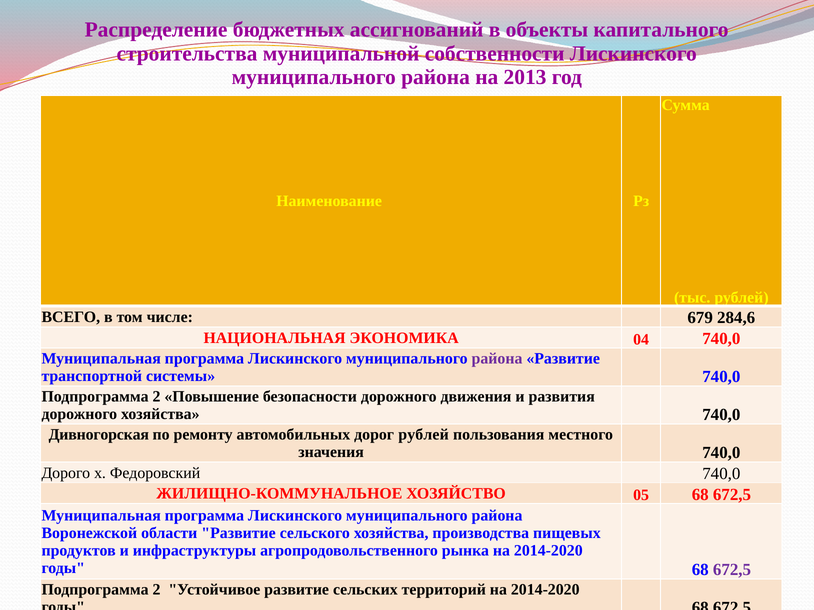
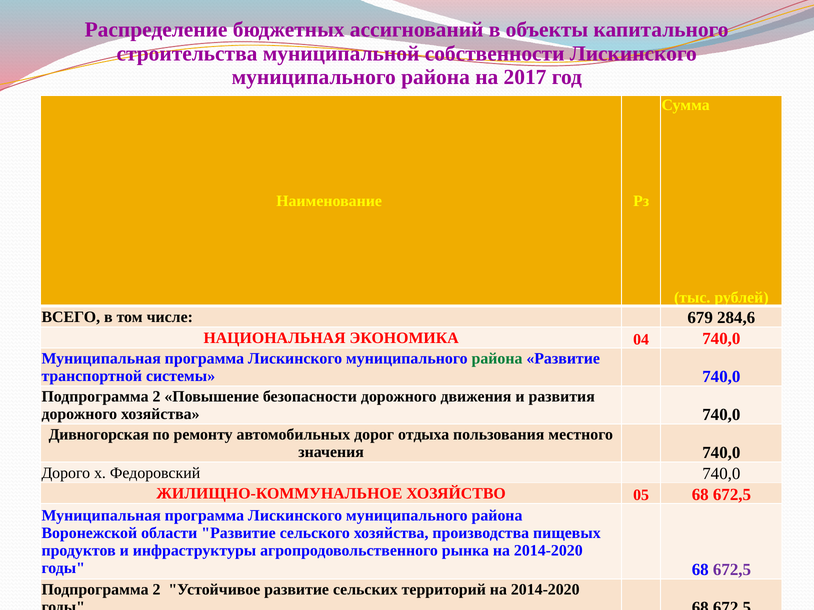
2013: 2013 -> 2017
района at (497, 359) colour: purple -> green
дорог рублей: рублей -> отдыха
